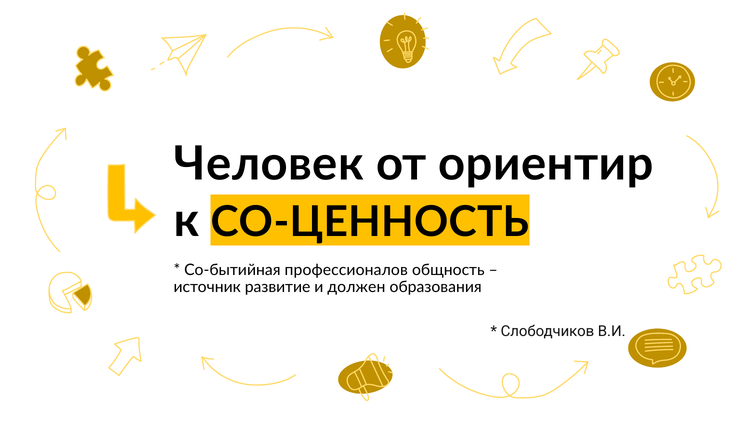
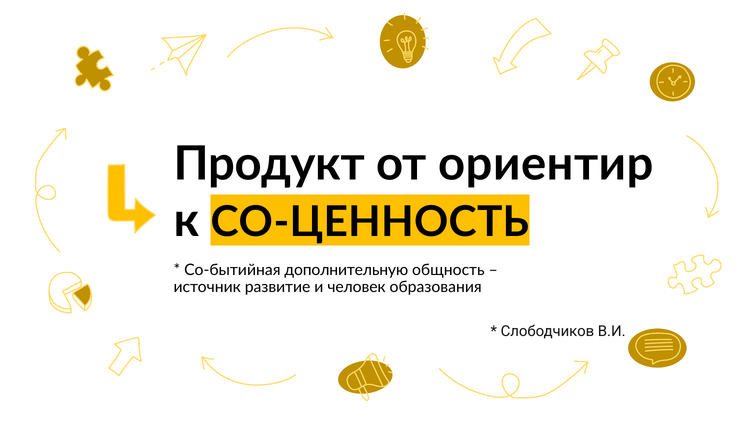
Человек: Человек -> Продукт
профессионалов: профессионалов -> дополнительную
должен: должен -> человек
